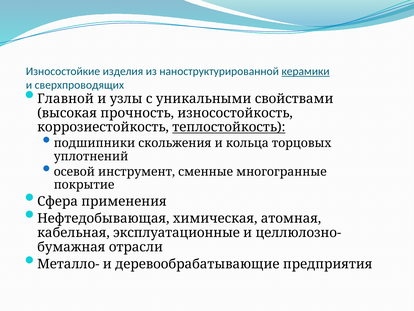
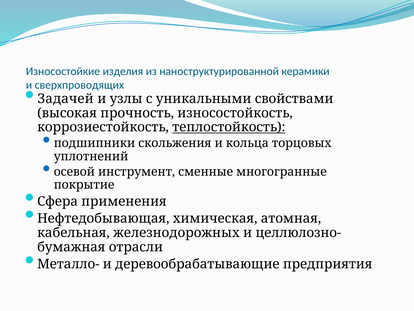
керамики underline: present -> none
Главной: Главной -> Задачей
эксплуатационные: эксплуатационные -> железнодорожных
